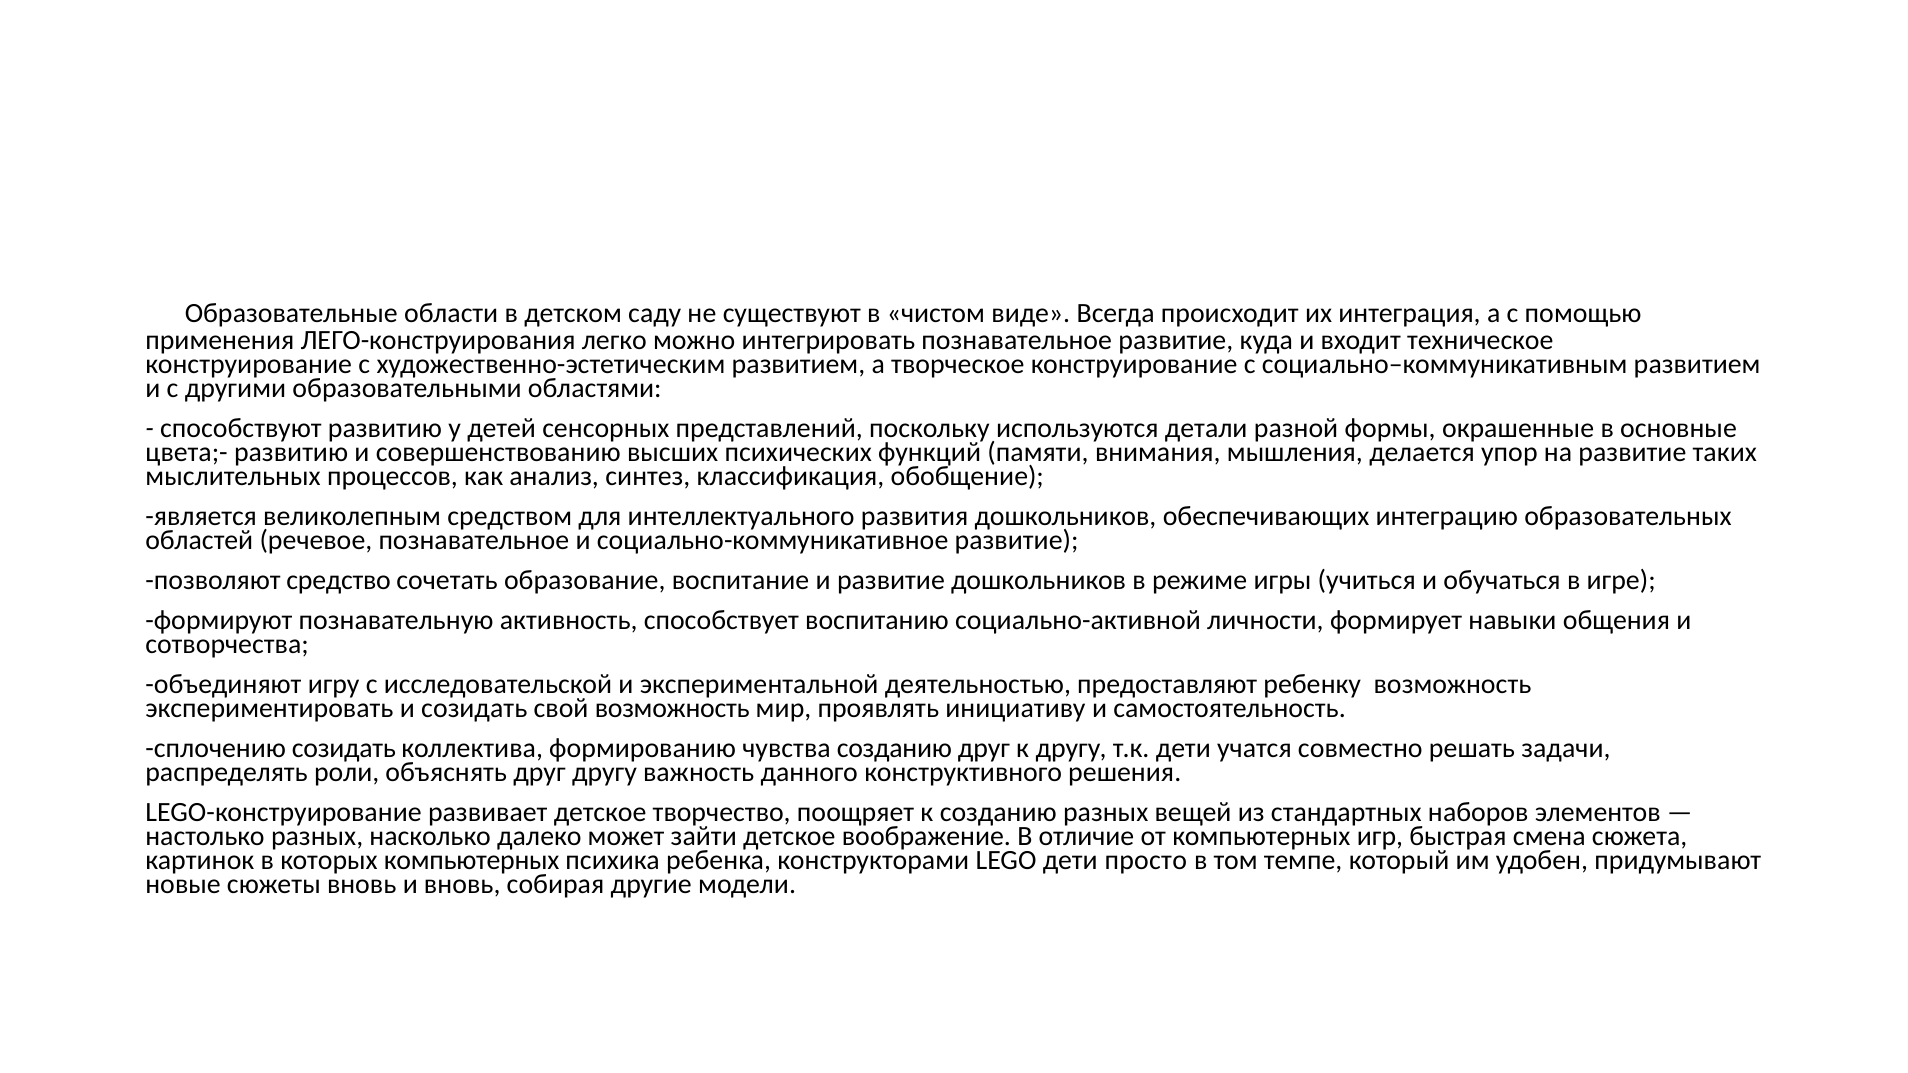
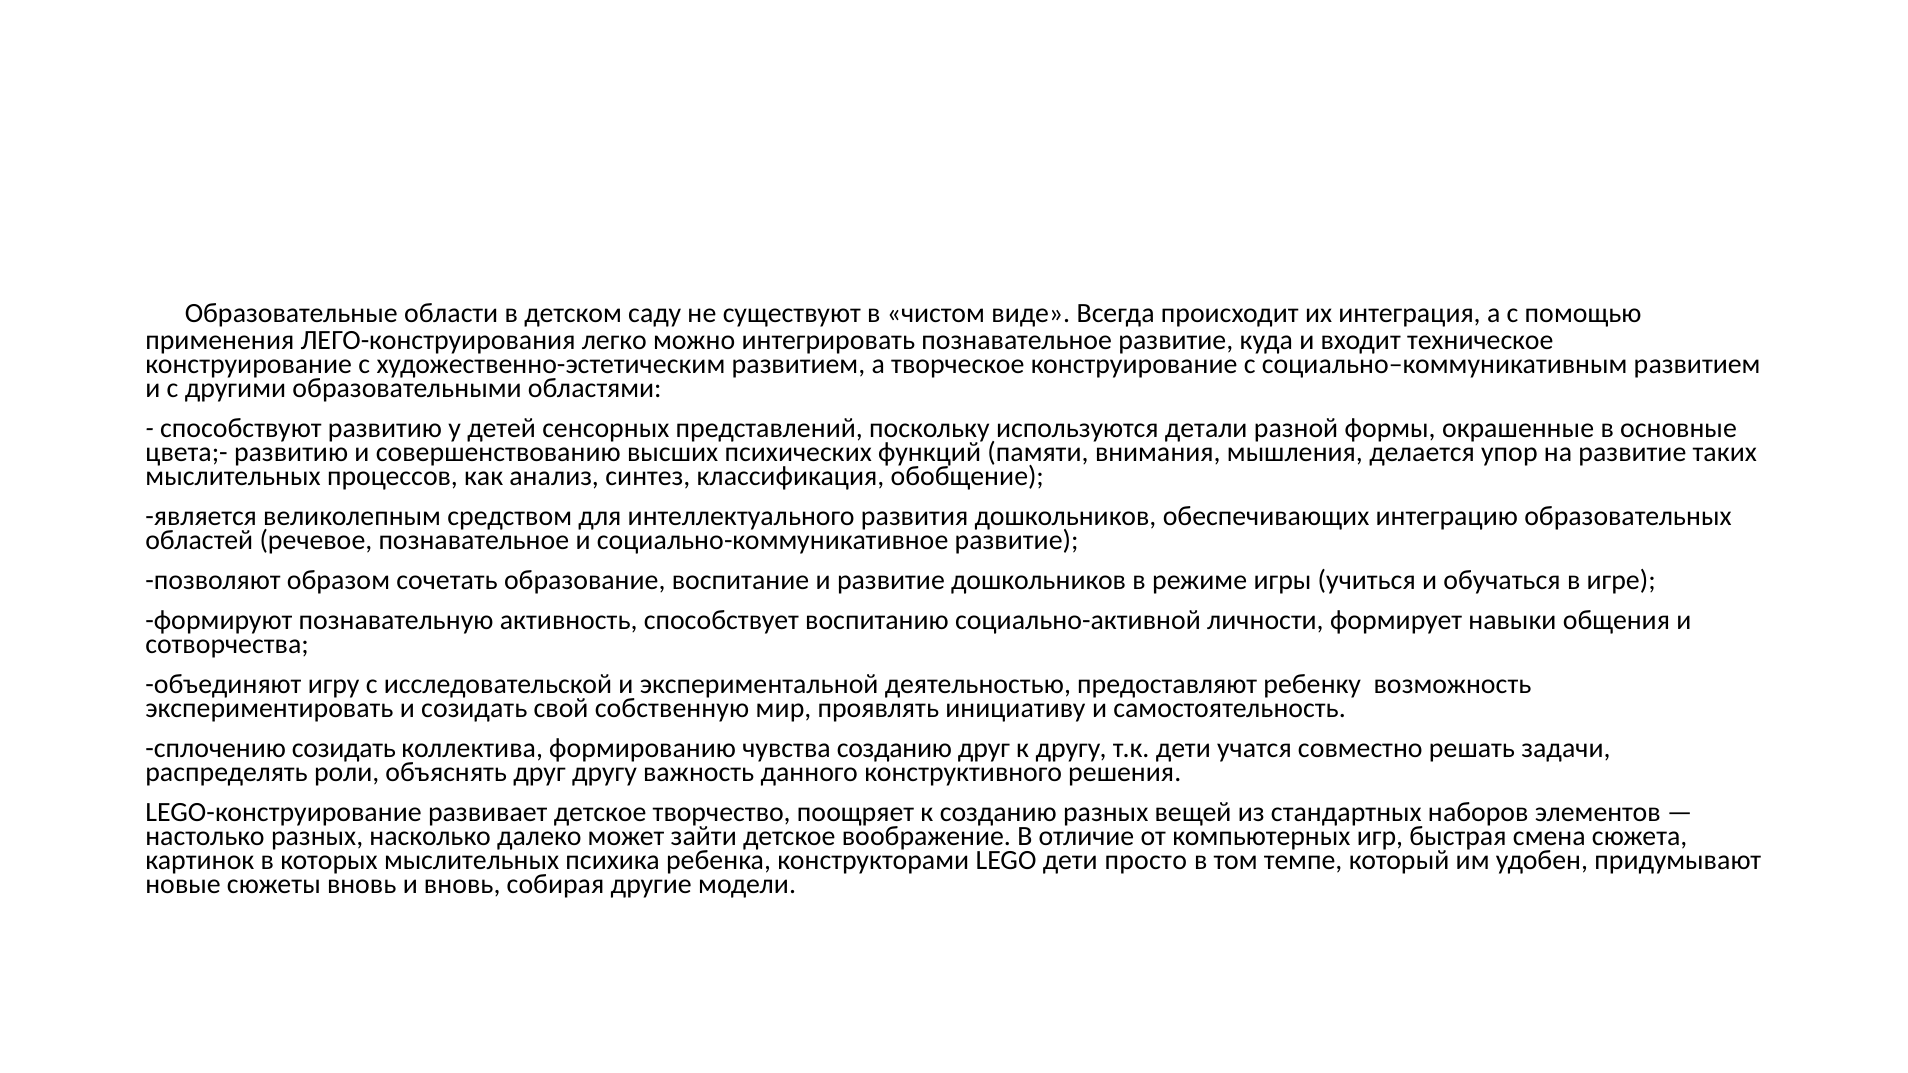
средство: средство -> образом
свой возможность: возможность -> собственную
которых компьютерных: компьютерных -> мыслительных
